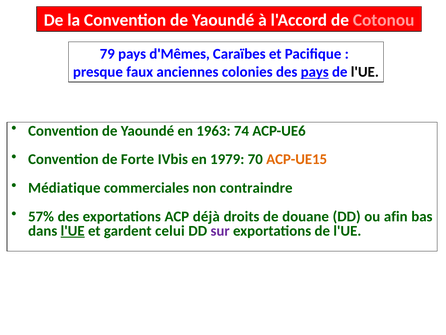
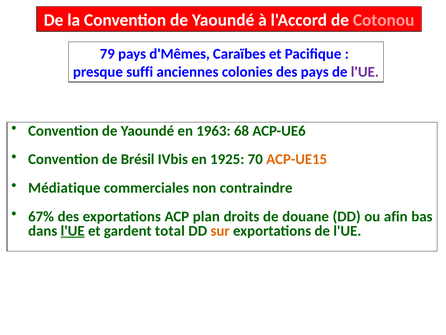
faux: faux -> suffi
pays at (315, 72) underline: present -> none
l'UE at (365, 72) colour: black -> purple
74: 74 -> 68
Forte: Forte -> Brésil
1979: 1979 -> 1925
57%: 57% -> 67%
déjà: déjà -> plan
celui: celui -> total
sur colour: purple -> orange
